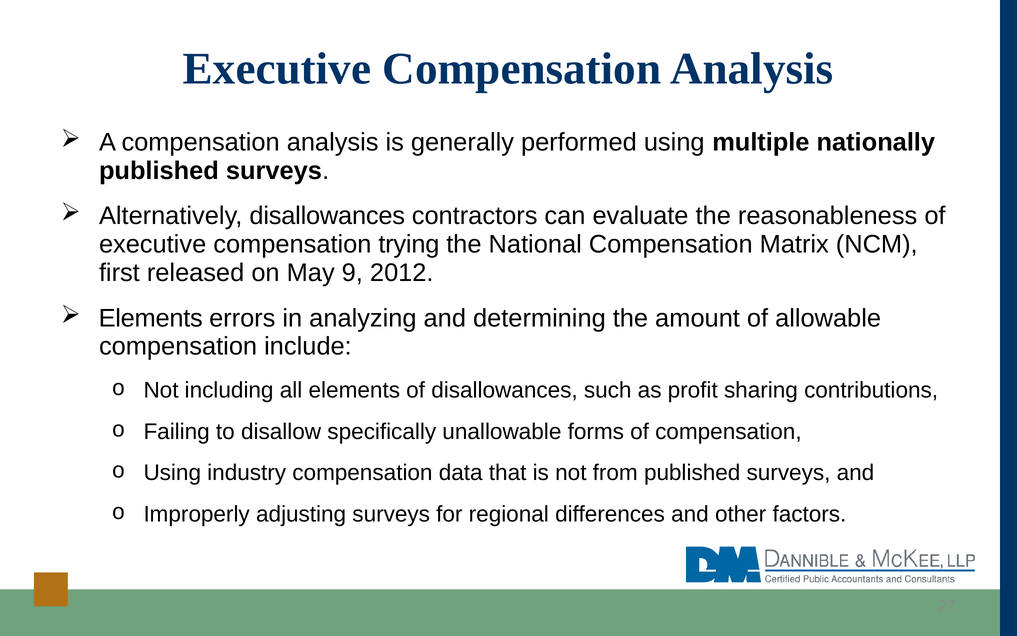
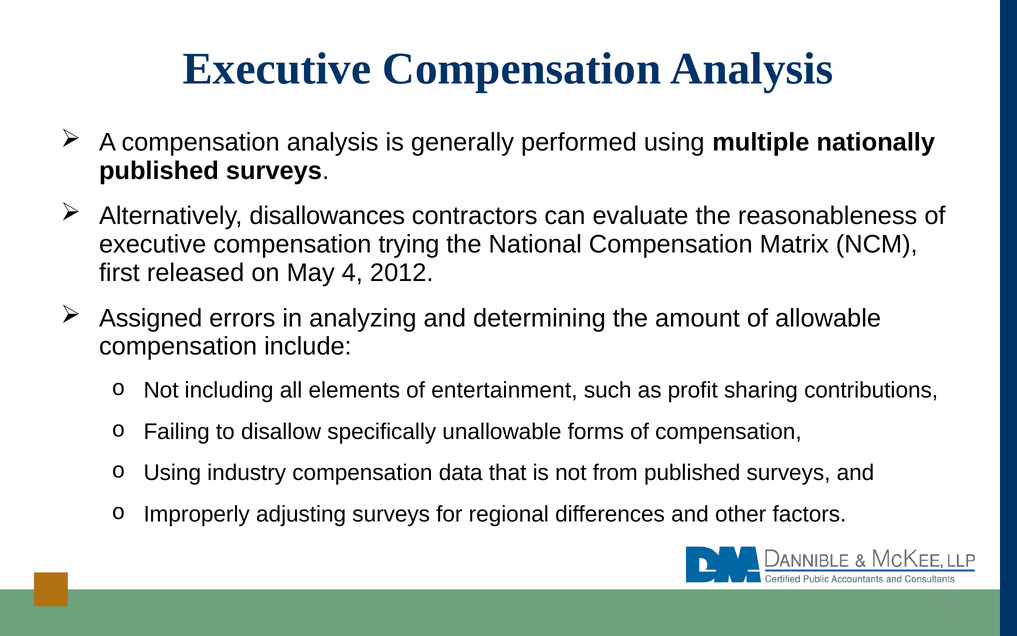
9: 9 -> 4
Elements at (151, 318): Elements -> Assigned
of disallowances: disallowances -> entertainment
